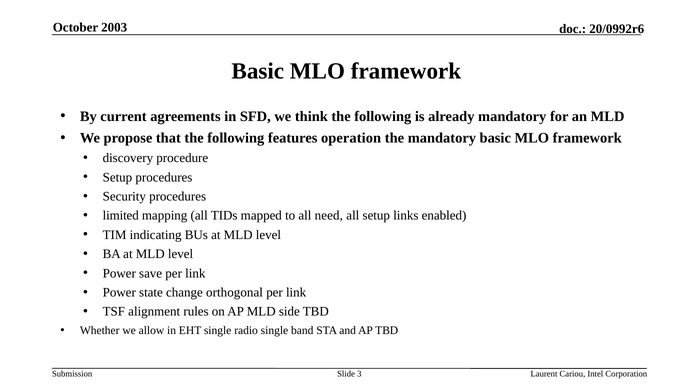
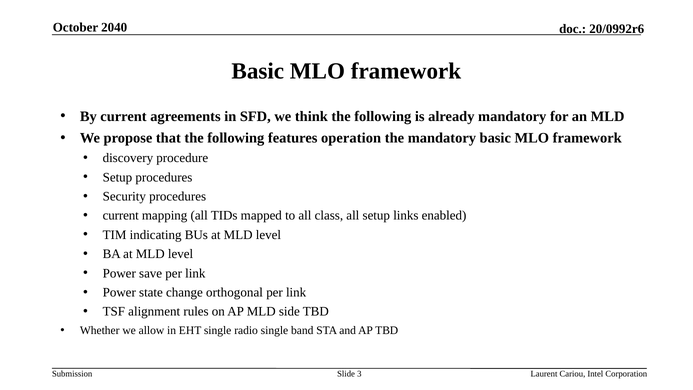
2003: 2003 -> 2040
limited at (121, 216): limited -> current
need: need -> class
